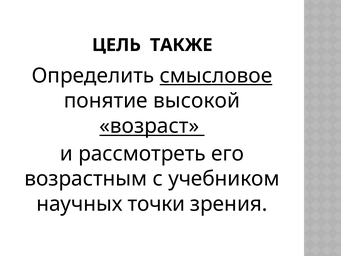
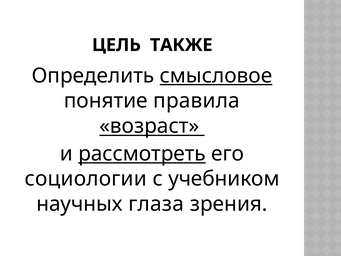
высокой: высокой -> правила
рассмотреть underline: none -> present
возрастным: возрастным -> социологии
точки: точки -> глаза
